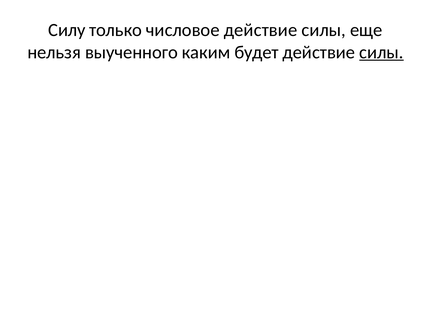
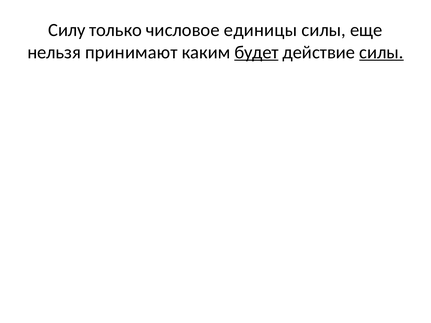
числовое действие: действие -> единицы
выученного: выученного -> принимают
будет underline: none -> present
